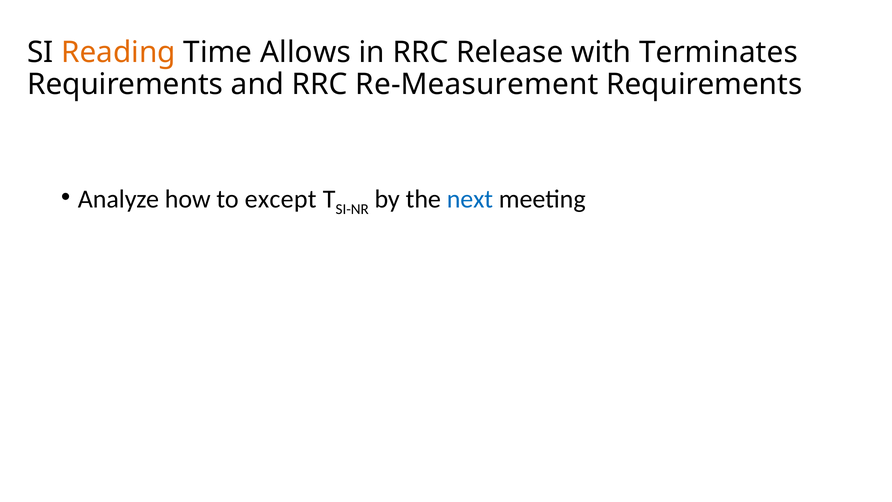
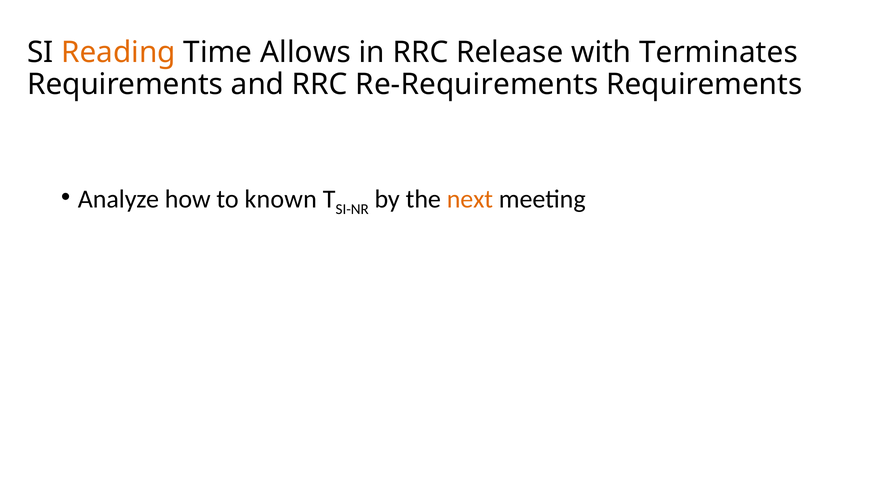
Re-Measurement: Re-Measurement -> Re-Requirements
except: except -> known
next colour: blue -> orange
